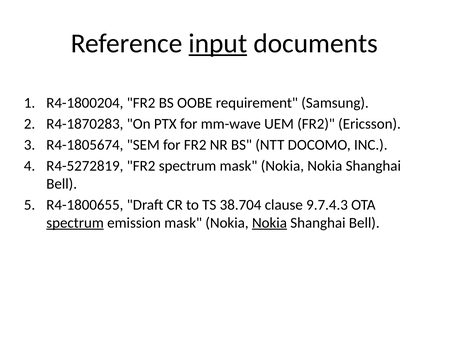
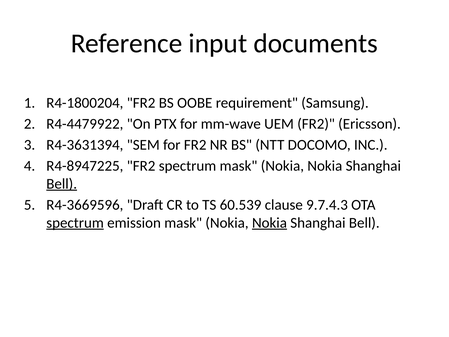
input underline: present -> none
R4-1870283: R4-1870283 -> R4-4479922
R4-1805674: R4-1805674 -> R4-3631394
R4-5272819: R4-5272819 -> R4-8947225
Bell at (62, 184) underline: none -> present
R4-1800655: R4-1800655 -> R4-3669596
38.704: 38.704 -> 60.539
